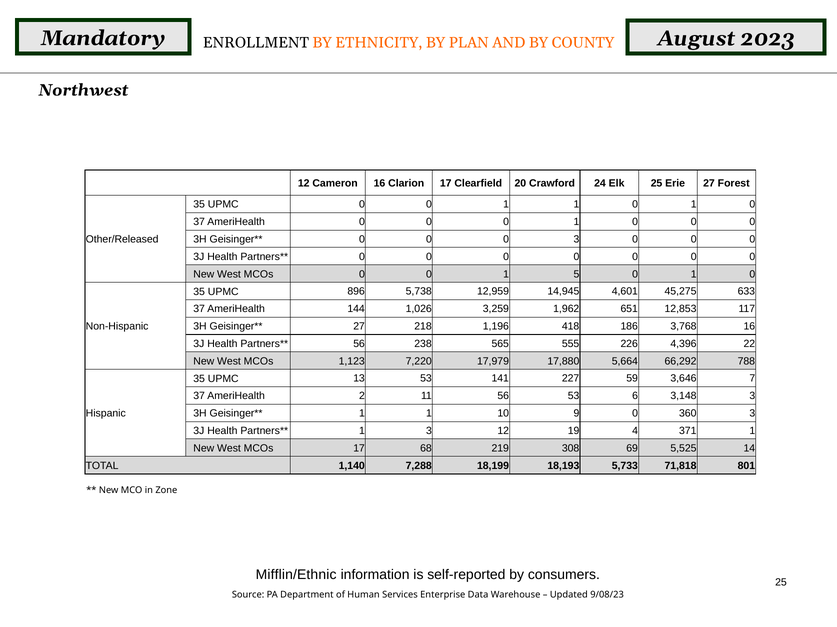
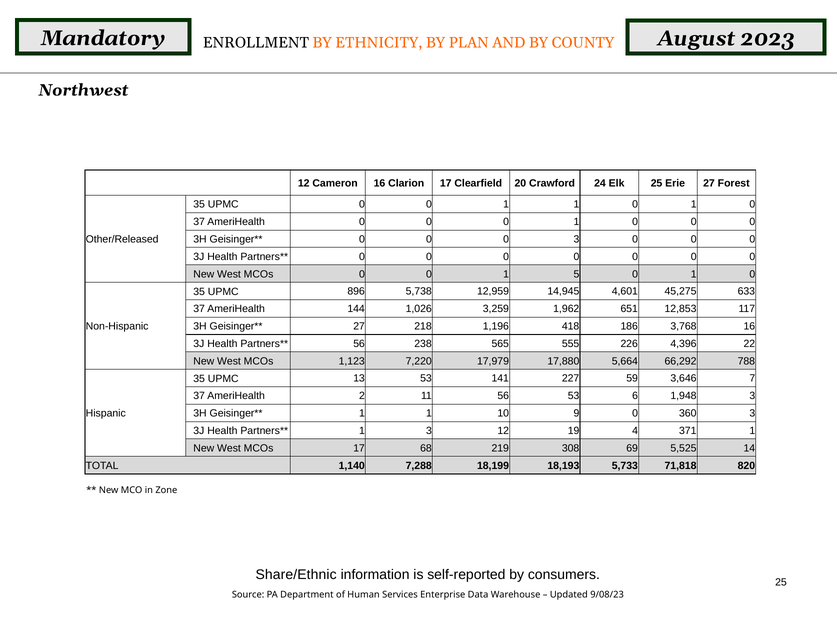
3,148: 3,148 -> 1,948
801: 801 -> 820
Mifflin/Ethnic: Mifflin/Ethnic -> Share/Ethnic
